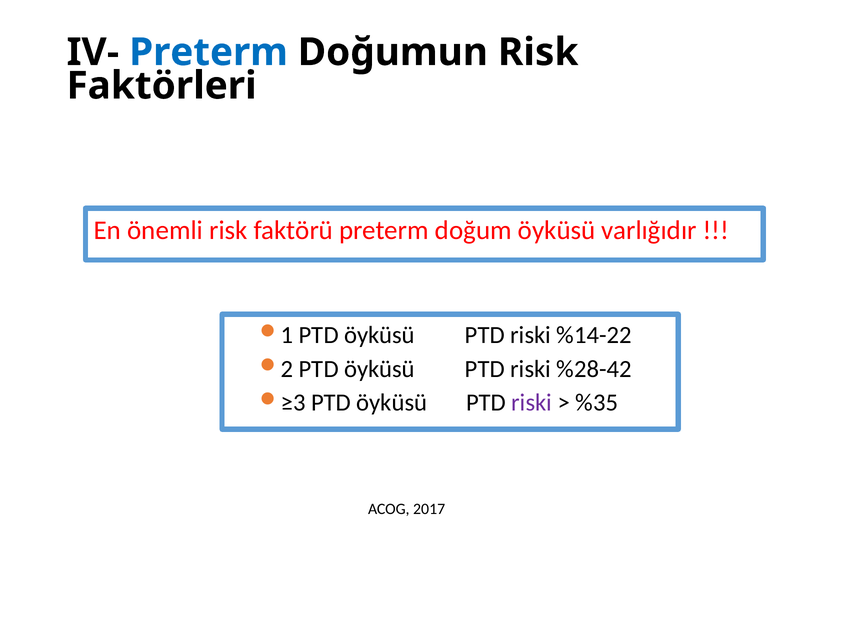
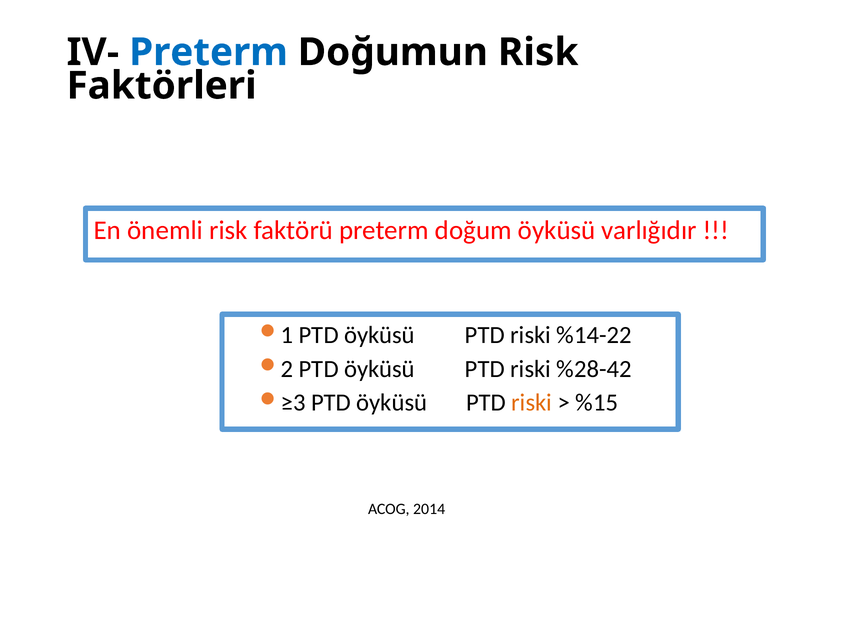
riski at (532, 403) colour: purple -> orange
%35: %35 -> %15
2017: 2017 -> 2014
